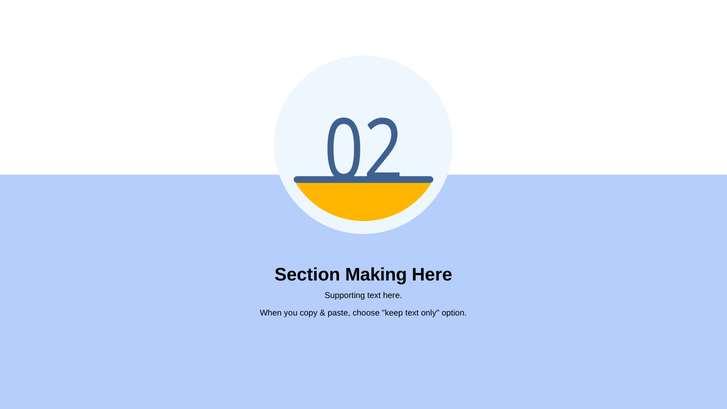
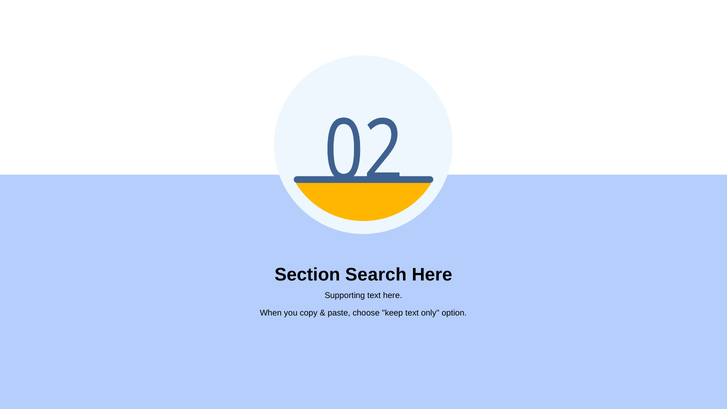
Making: Making -> Search
